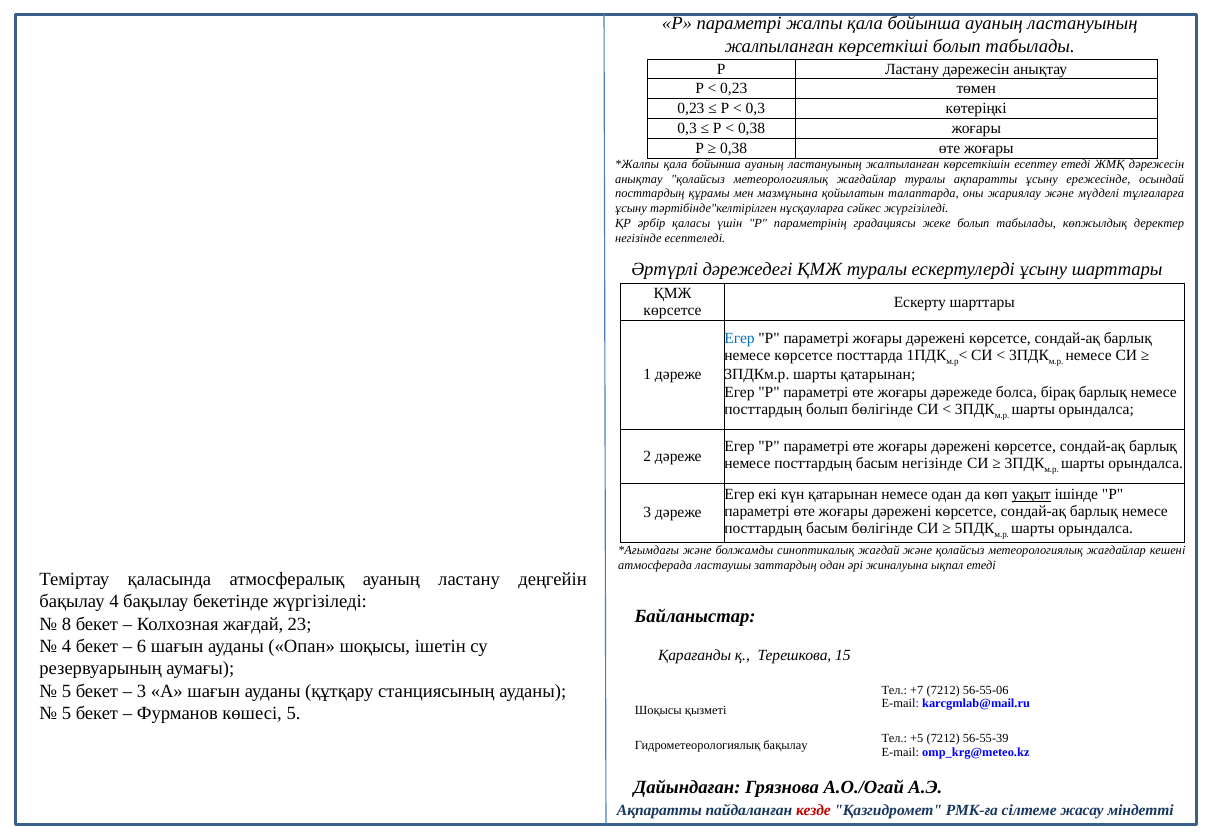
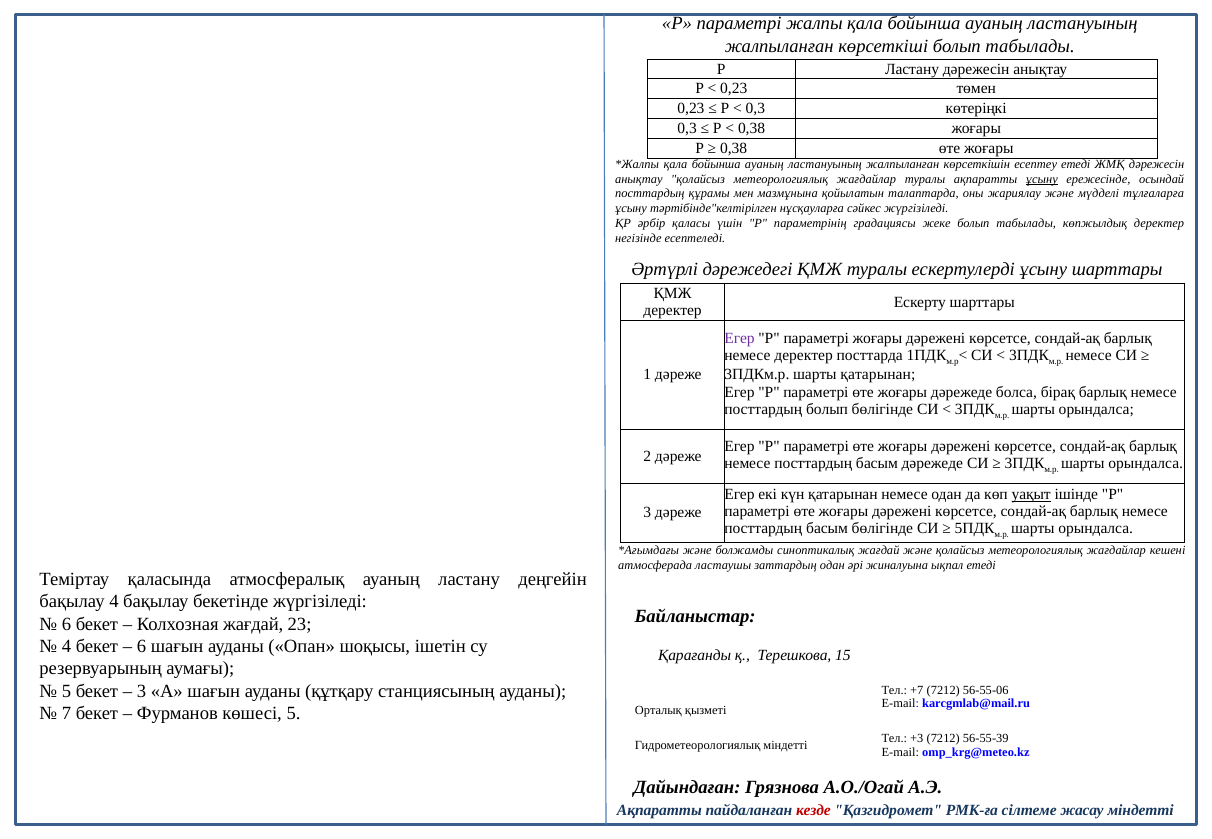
ұсыну at (1042, 179) underline: none -> present
көрсетсе at (673, 310): көрсетсе -> деректер
Егер at (740, 338) colour: blue -> purple
немесе көрсетсе: көрсетсе -> деректер
басым негізінде: негізінде -> дәрежеде
8 at (66, 624): 8 -> 6
5 at (66, 713): 5 -> 7
Шоқысы at (658, 711): Шоқысы -> Орталық
+5: +5 -> +3
Гидрометеорологиялық бақылау: бақылау -> міндетті
